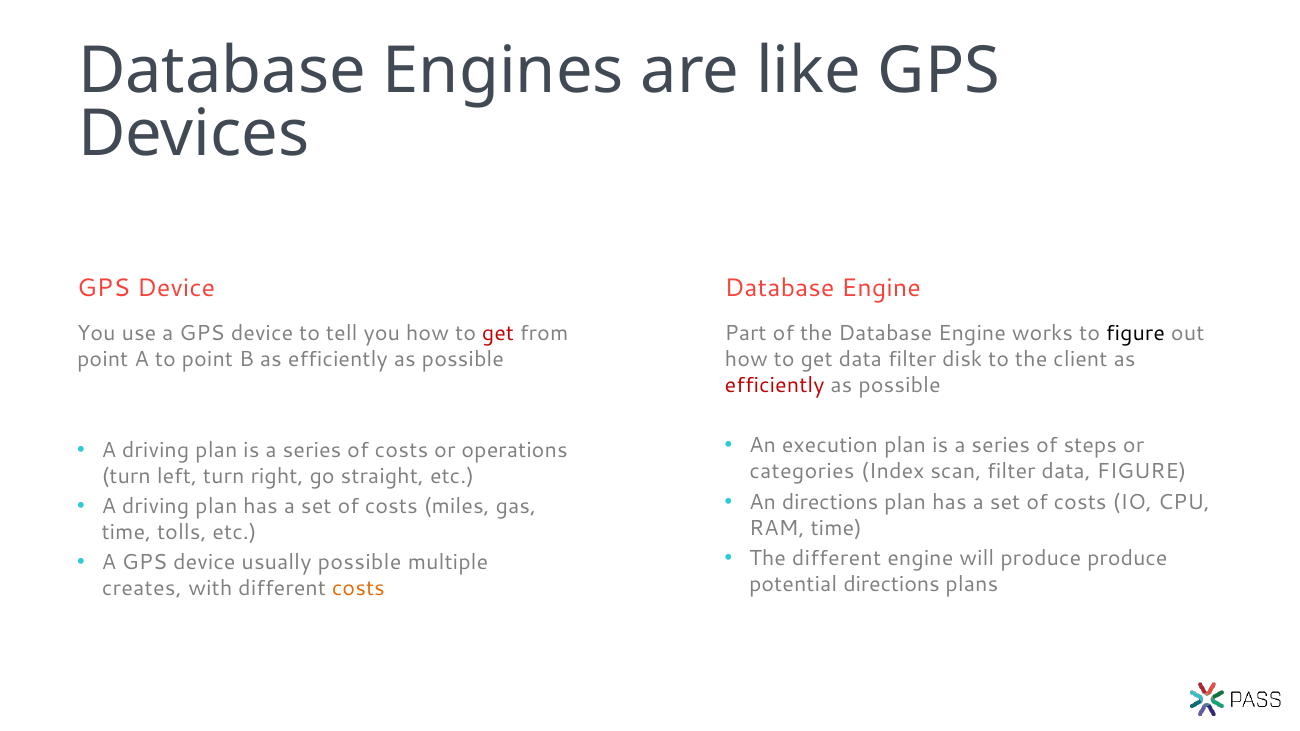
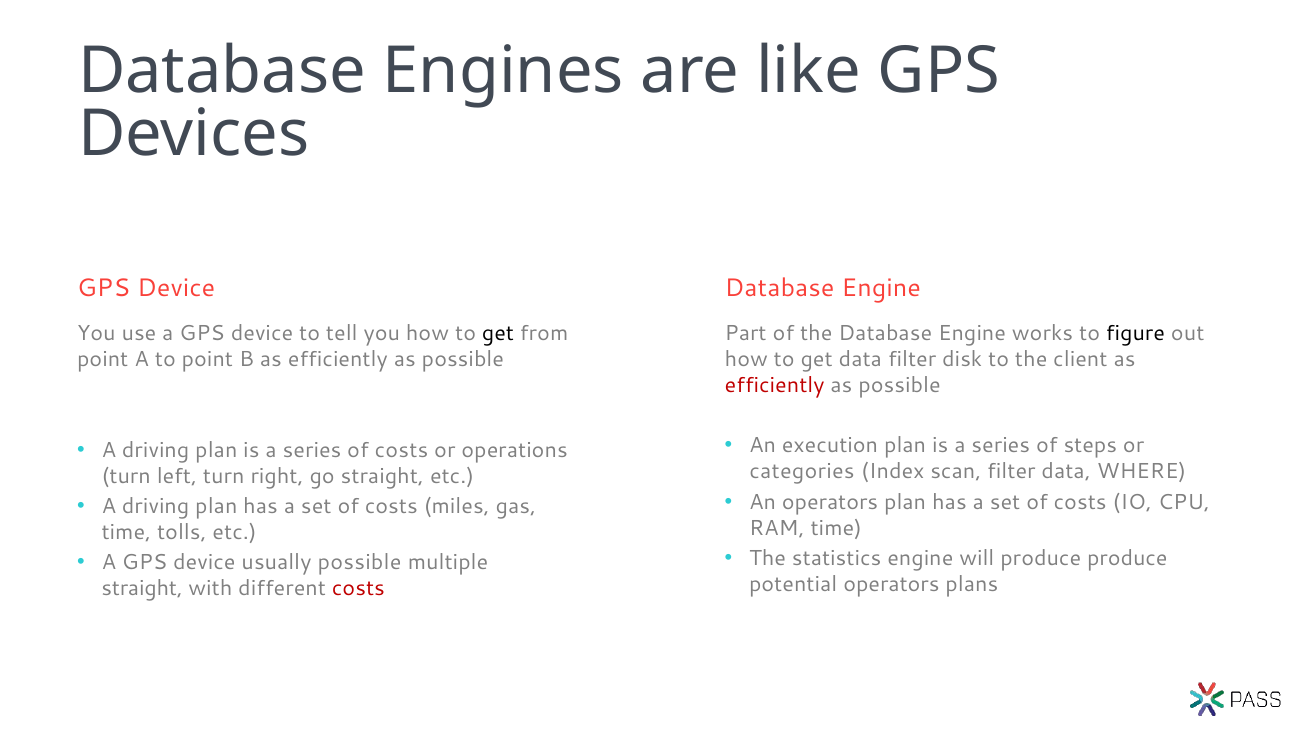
get at (498, 333) colour: red -> black
data FIGURE: FIGURE -> WHERE
An directions: directions -> operators
The different: different -> statistics
potential directions: directions -> operators
creates at (142, 589): creates -> straight
costs at (358, 589) colour: orange -> red
